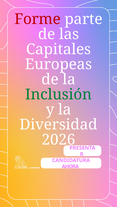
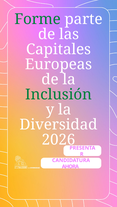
Forme colour: red -> green
